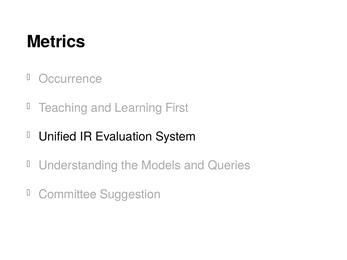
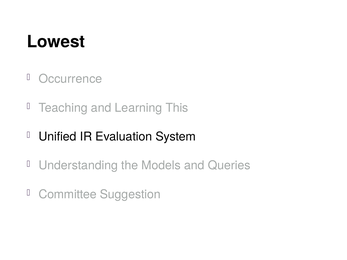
Metrics: Metrics -> Lowest
First: First -> This
